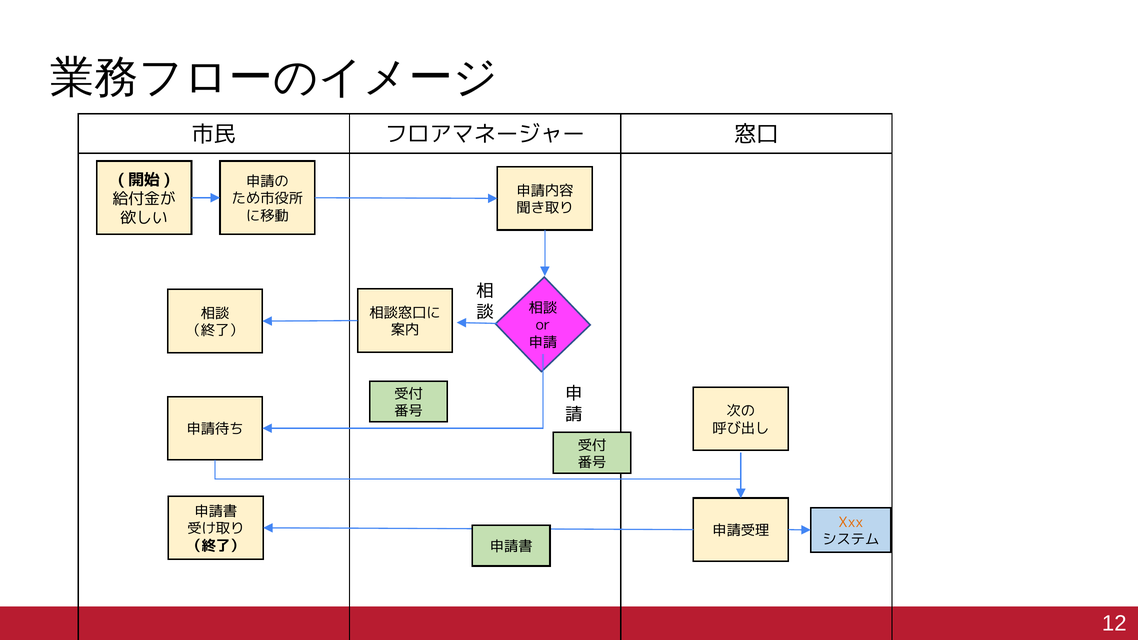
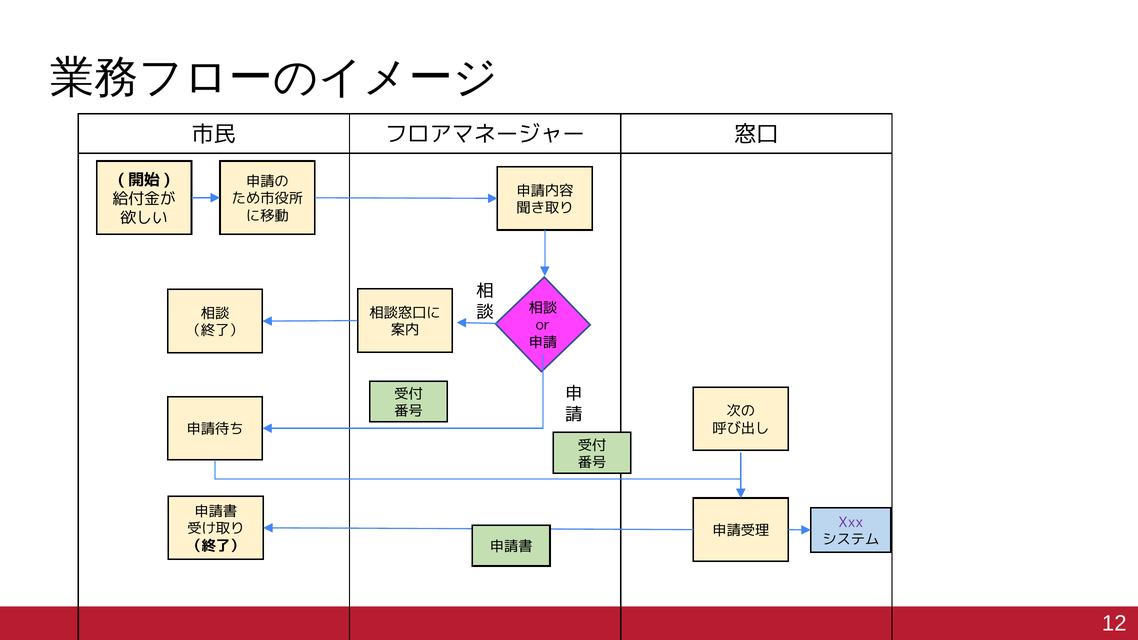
Xxx colour: orange -> purple
